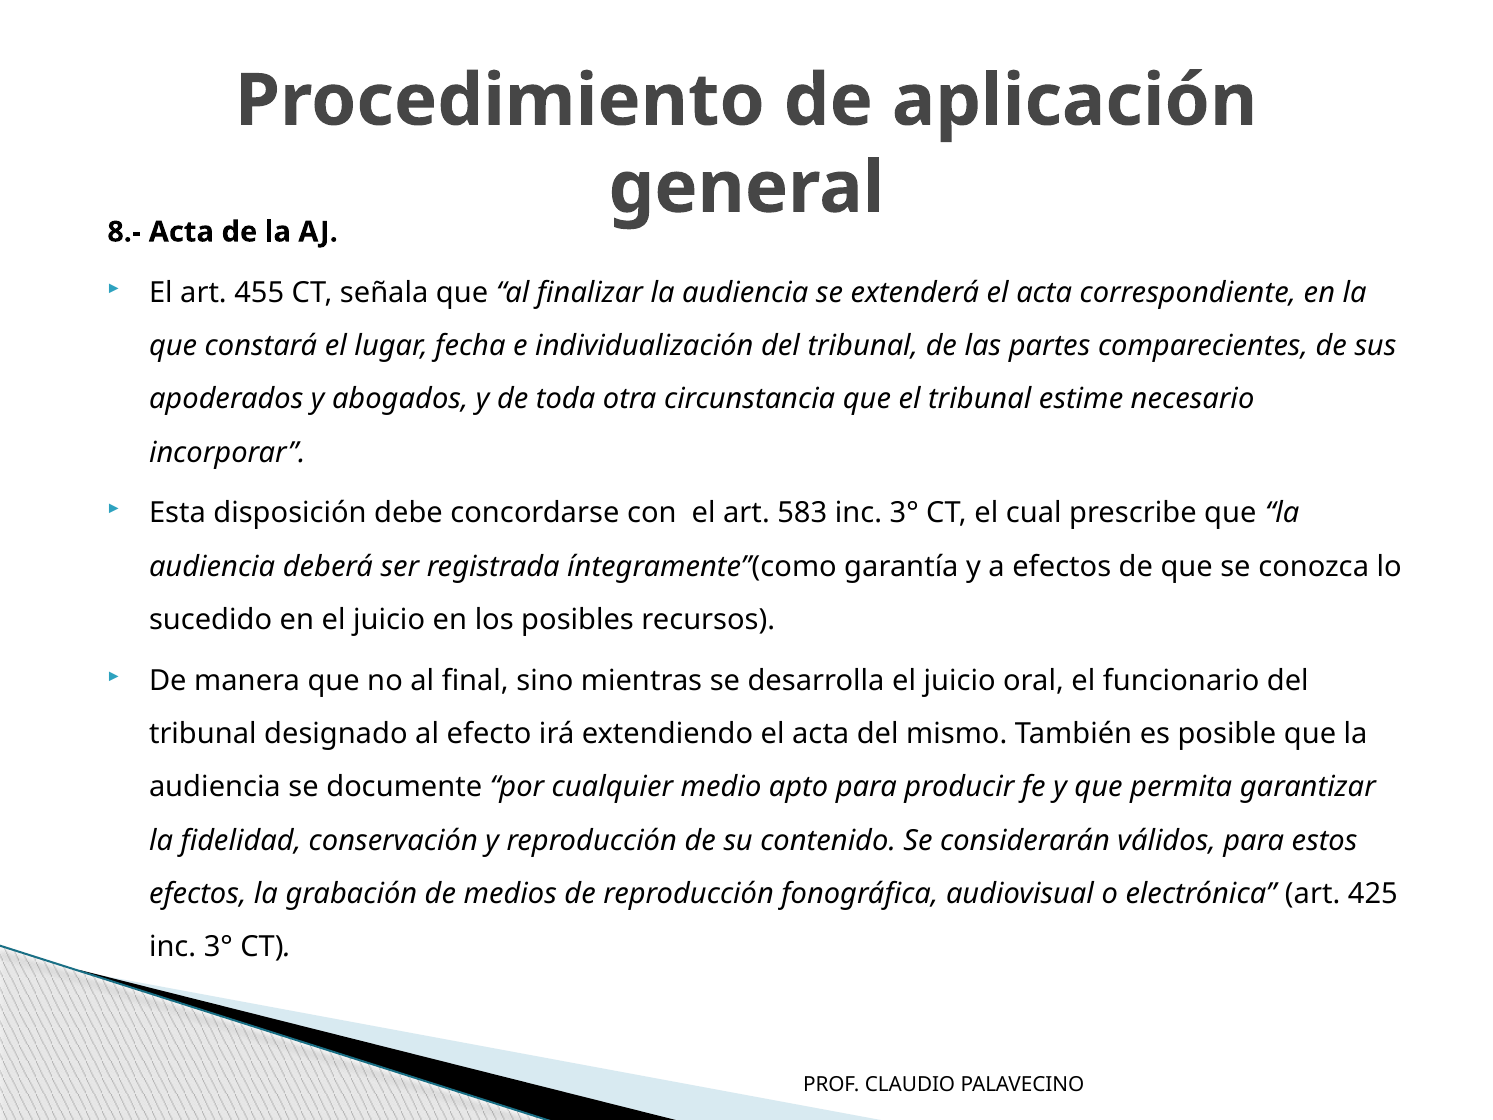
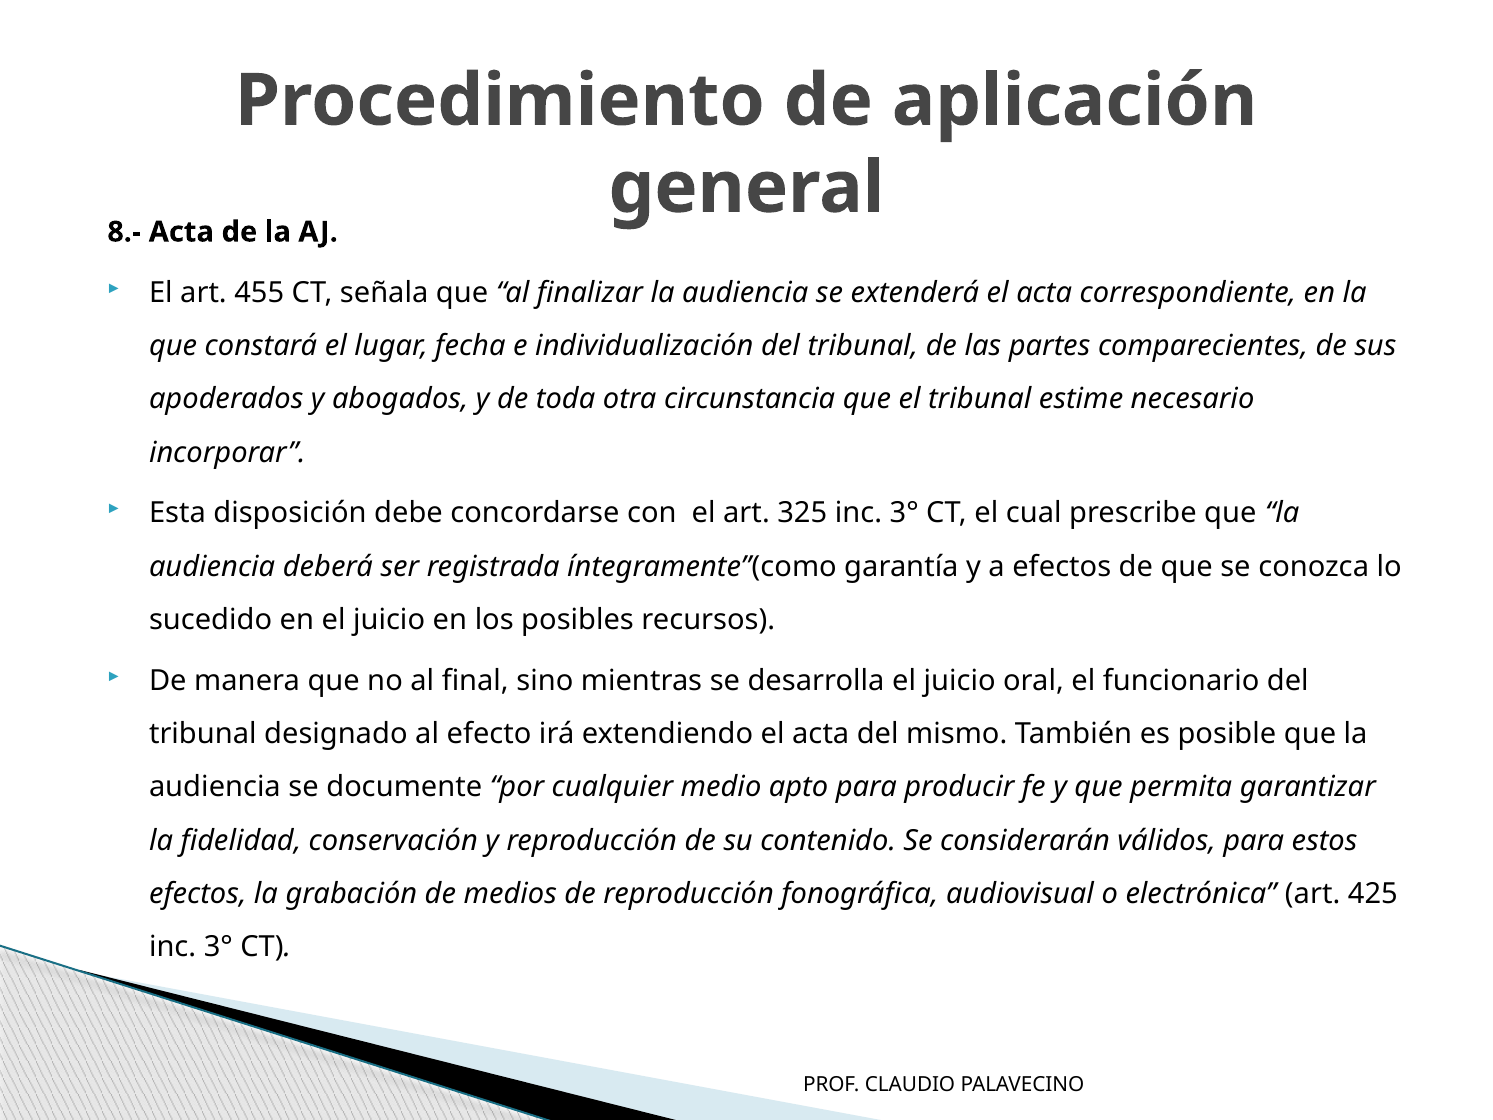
583: 583 -> 325
